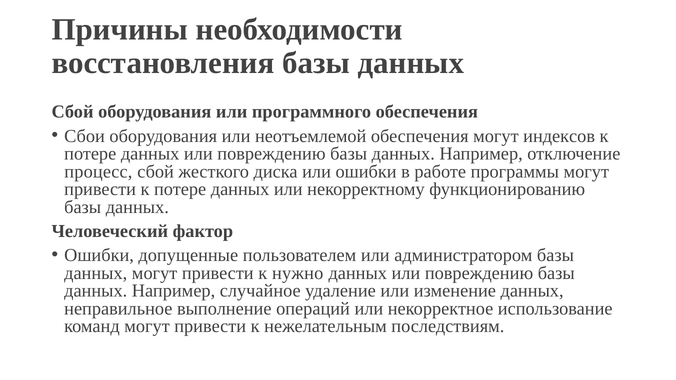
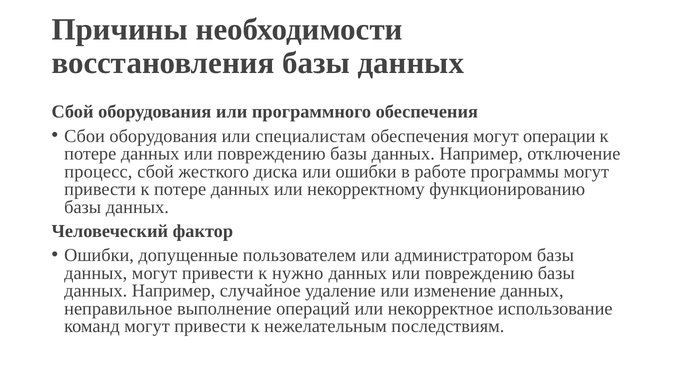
неотъемлемой: неотъемлемой -> специалистам
индексов: индексов -> операции
